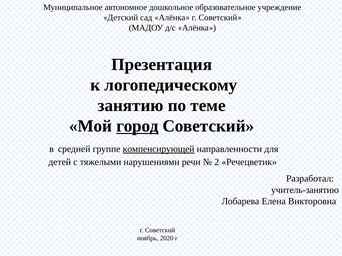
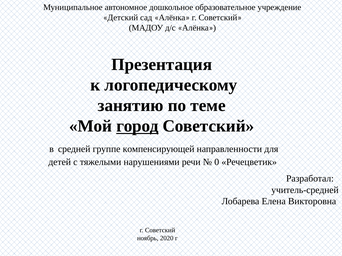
компенсирующей underline: present -> none
2: 2 -> 0
учитель-занятию: учитель-занятию -> учитель-средней
